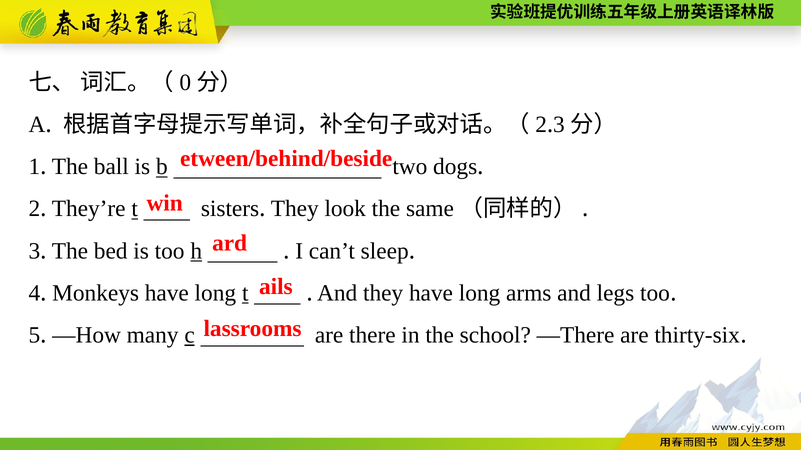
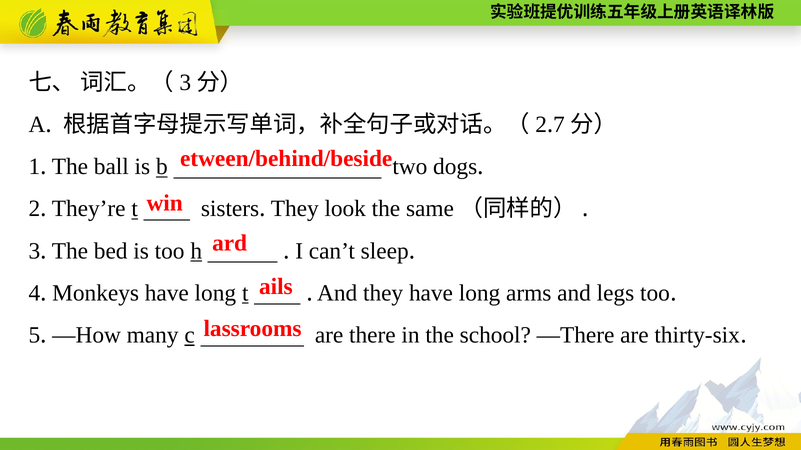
0 at (185, 83): 0 -> 3
3 at (559, 125): 3 -> 7
